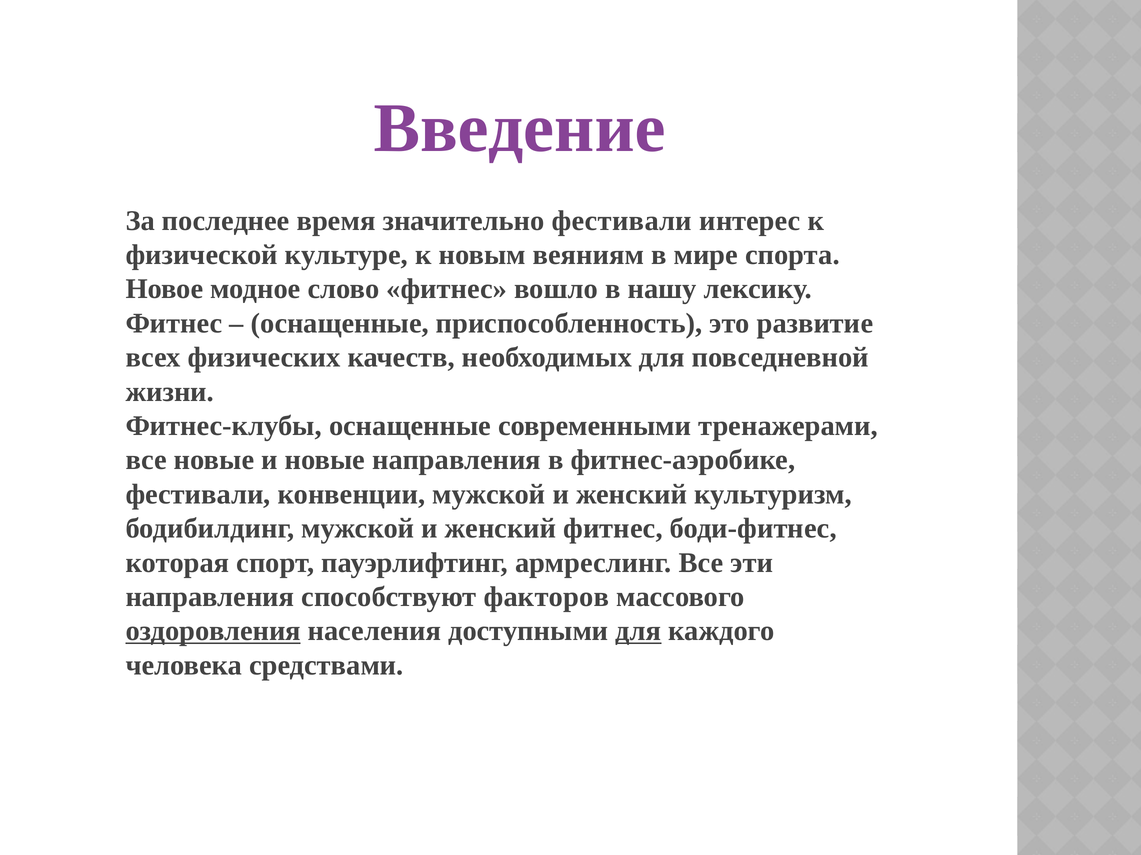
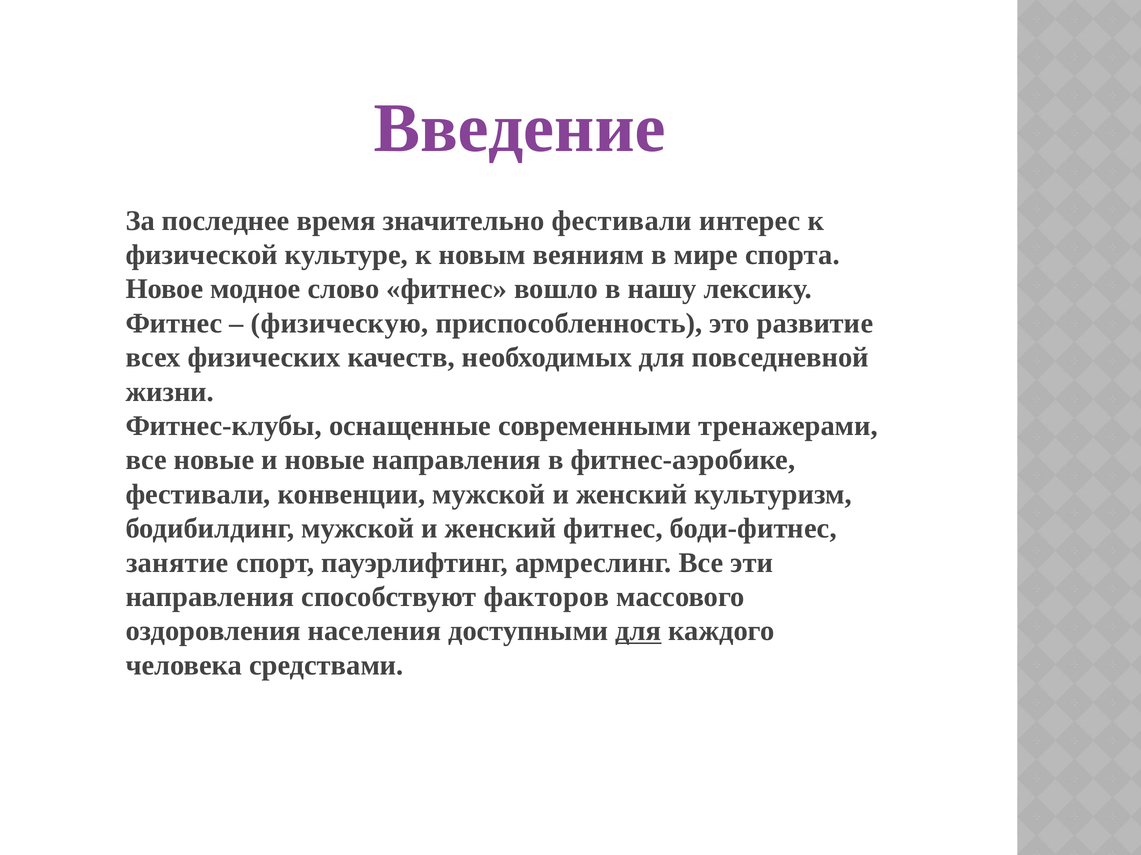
оснащенные at (340, 324): оснащенные -> физическую
которая: которая -> занятие
оздоровления underline: present -> none
